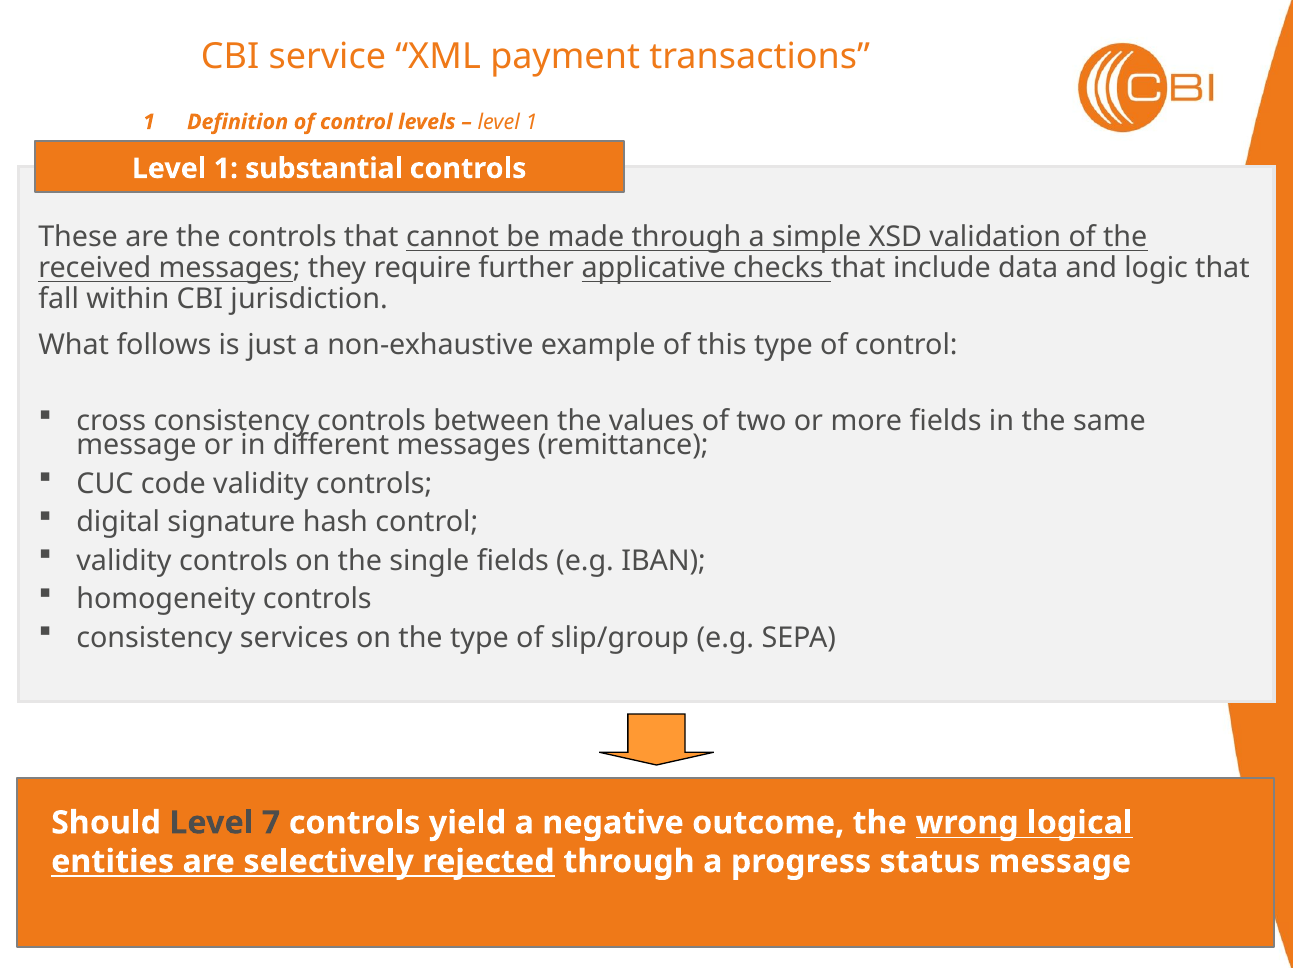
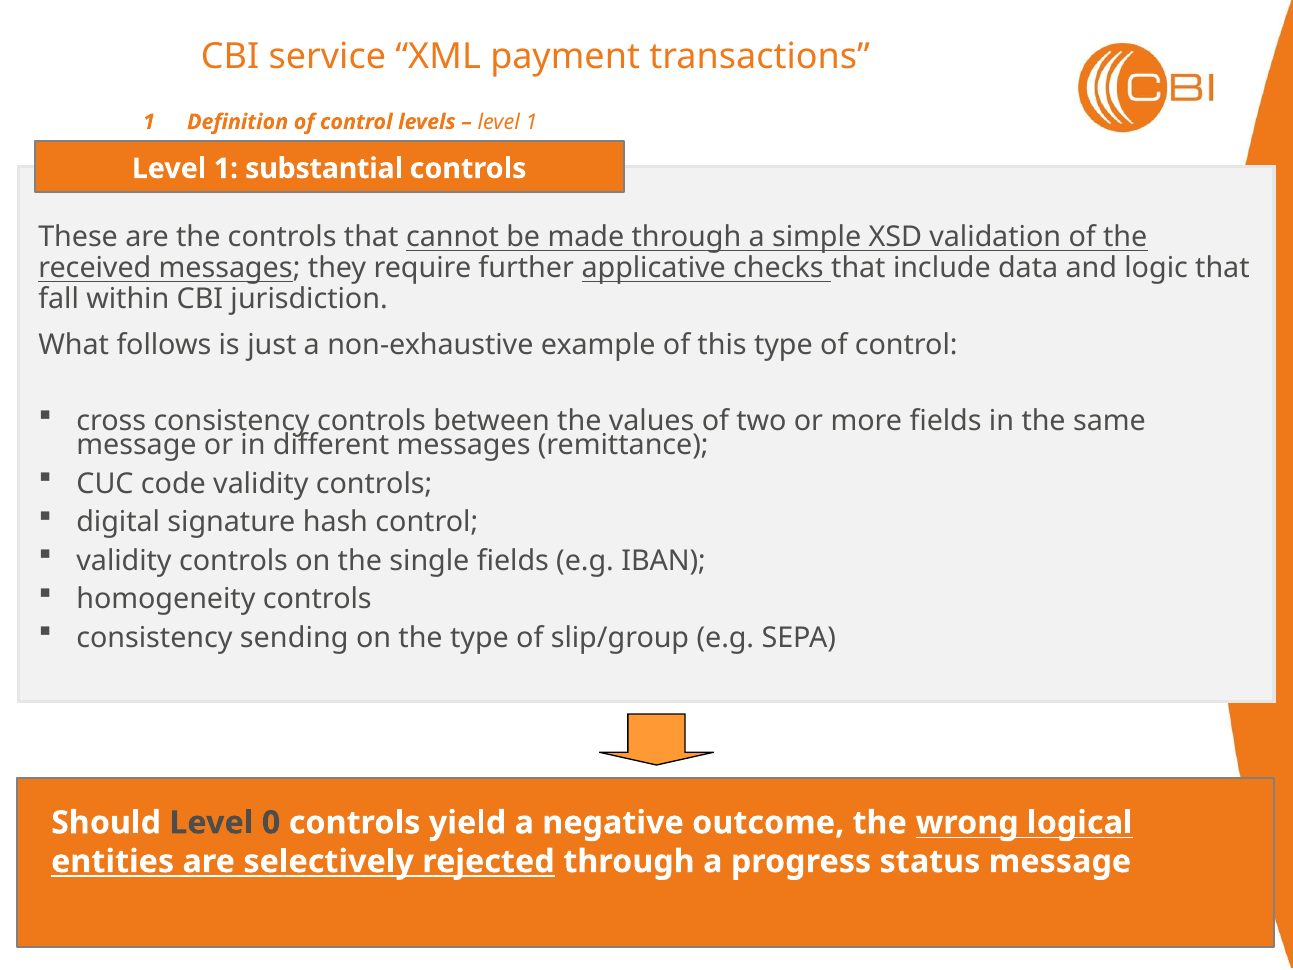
services: services -> sending
Level 7: 7 -> 0
